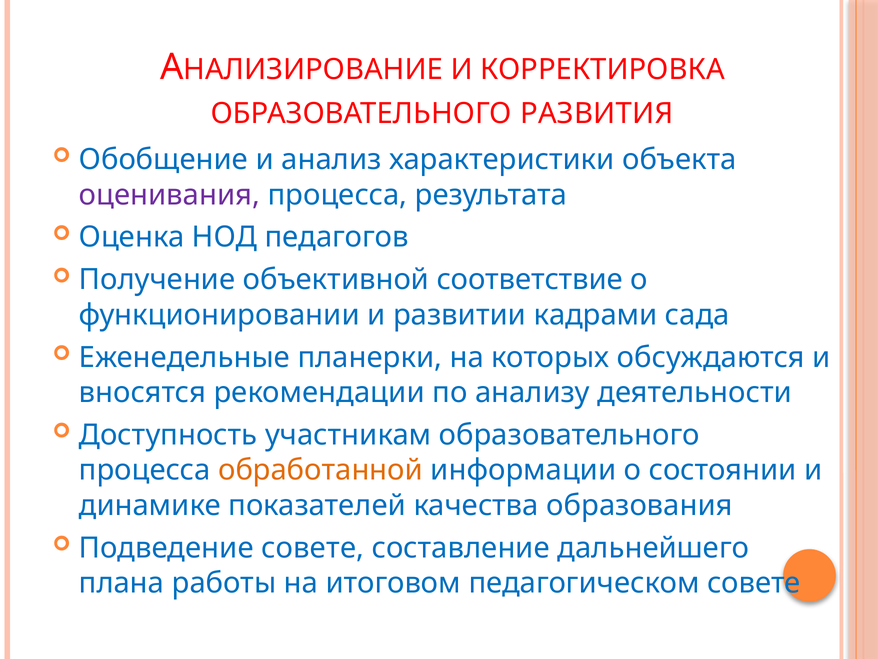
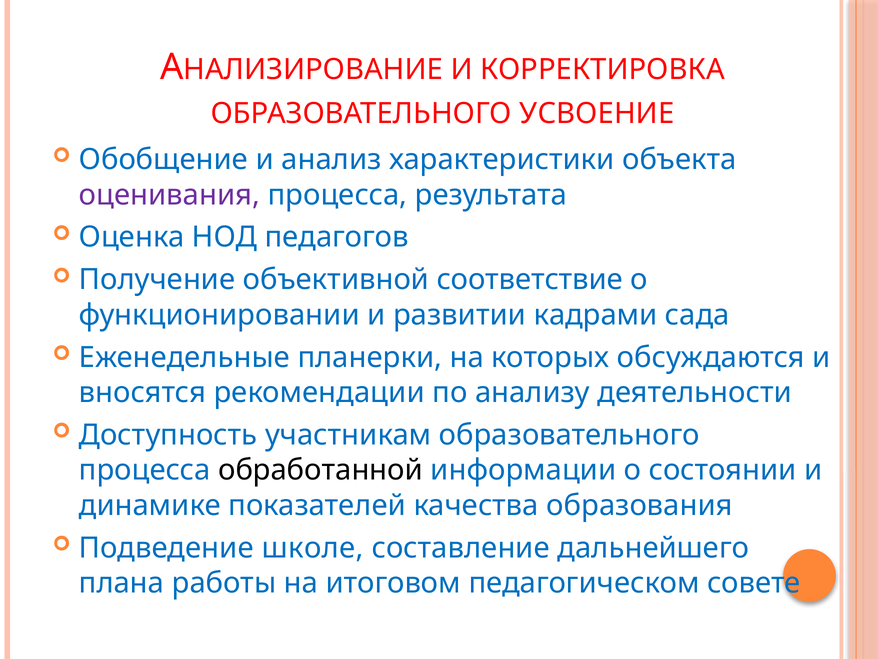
РАЗВИТИЯ: РАЗВИТИЯ -> УСВОЕНИЕ
обработанной colour: orange -> black
Подведение совете: совете -> школе
